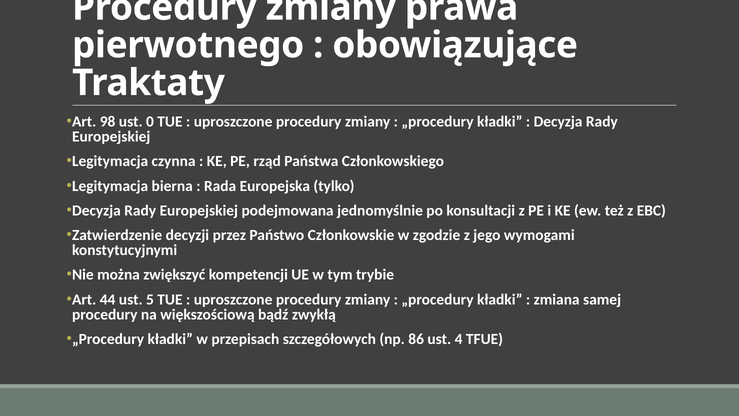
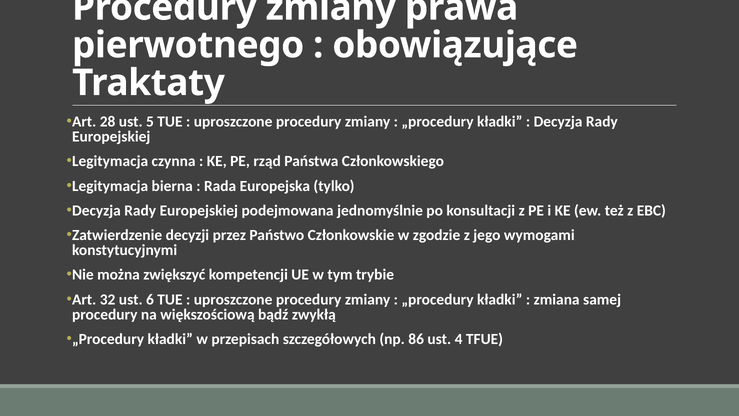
98: 98 -> 28
0: 0 -> 5
44: 44 -> 32
5: 5 -> 6
